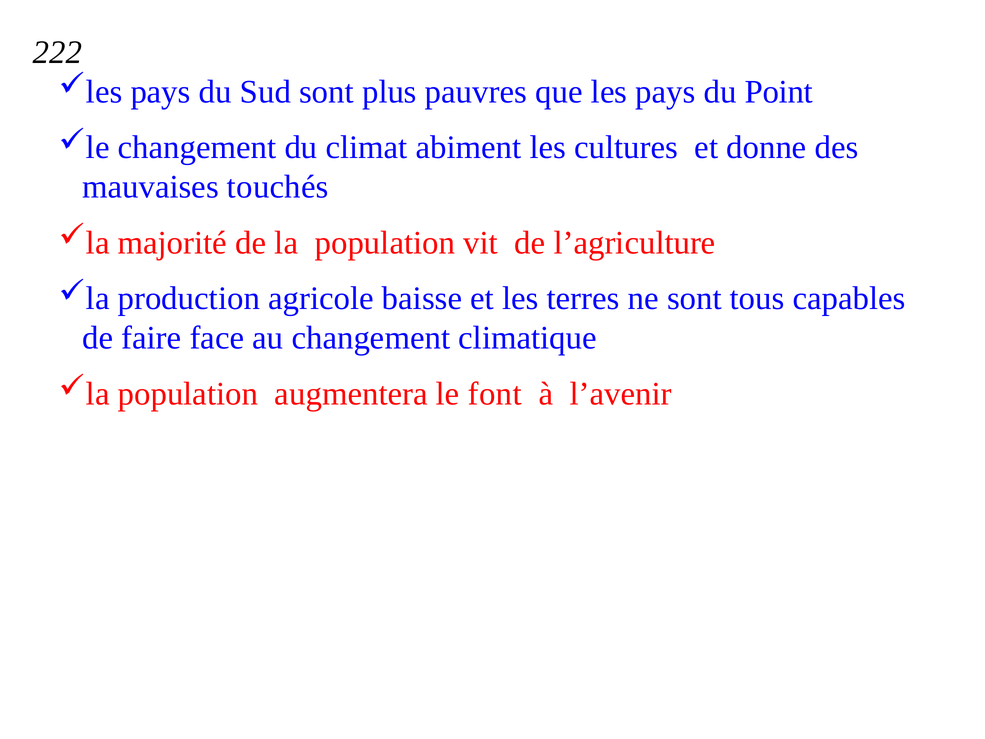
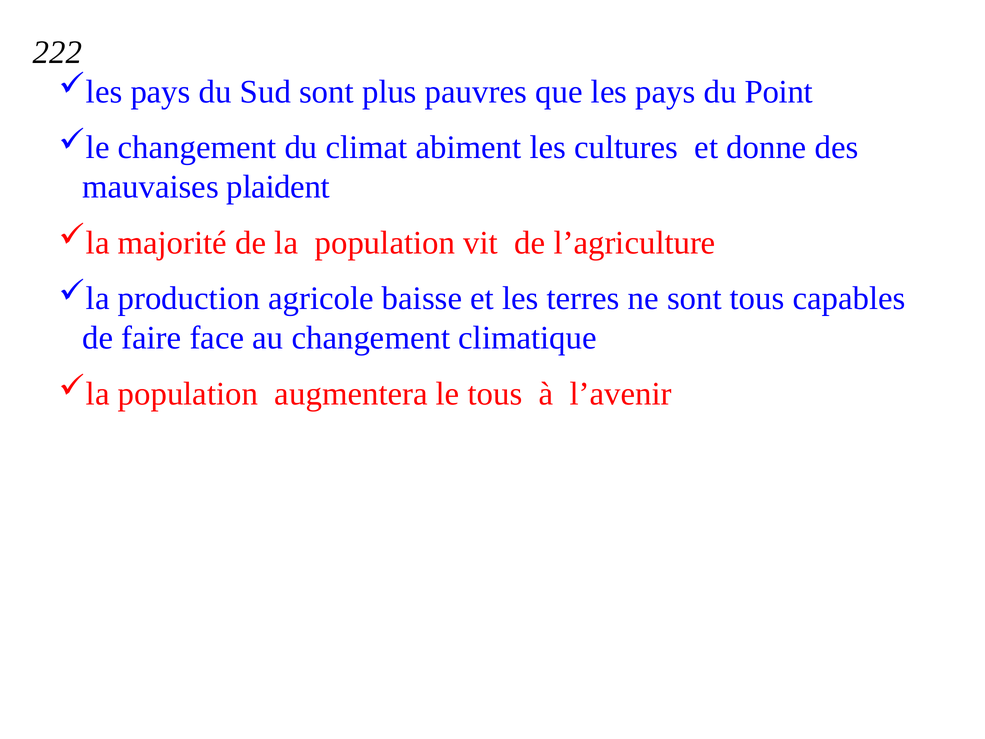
touchés: touchés -> plaident
le font: font -> tous
